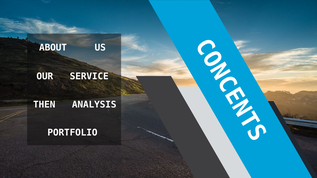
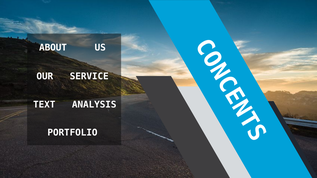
THEN: THEN -> TEXT
